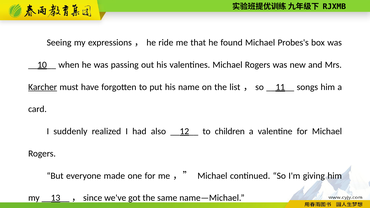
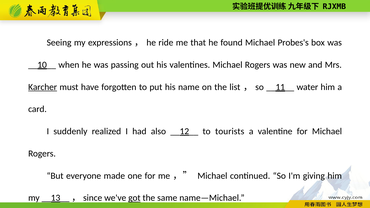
songs: songs -> water
children: children -> tourists
got underline: none -> present
